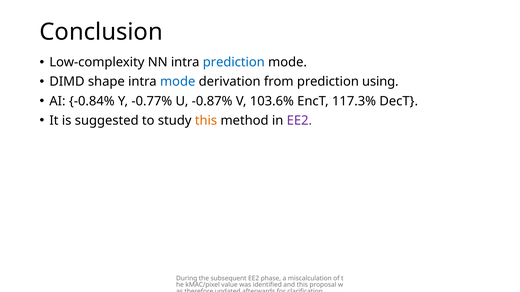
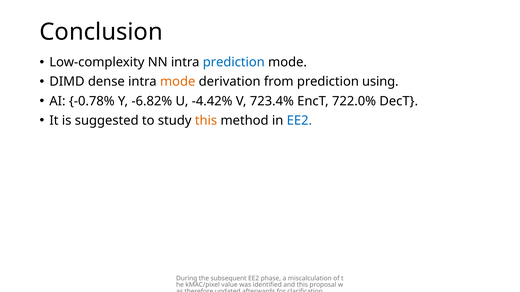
shape: shape -> dense
mode at (178, 82) colour: blue -> orange
-0.84%: -0.84% -> -0.78%
-0.77%: -0.77% -> -6.82%
-0.87%: -0.87% -> -4.42%
103.6%: 103.6% -> 723.4%
117.3%: 117.3% -> 722.0%
EE2 at (299, 121) colour: purple -> blue
